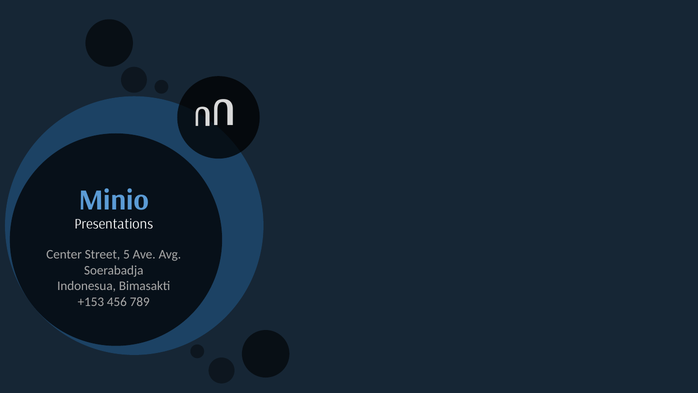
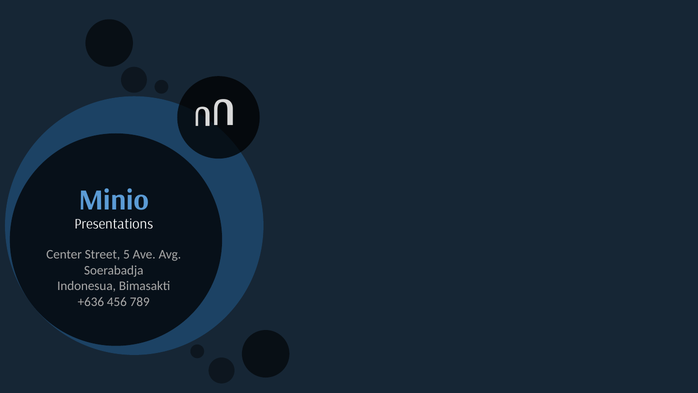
+153: +153 -> +636
